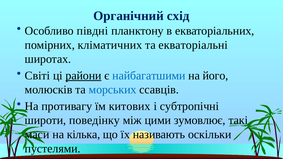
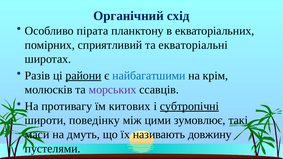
півдні: півдні -> пірата
кліматичних: кліматичних -> сприятливий
Світі: Світі -> Разів
його: його -> крім
морських colour: blue -> purple
субтропічні underline: none -> present
кілька: кілька -> дмуть
оскільки: оскільки -> довжину
